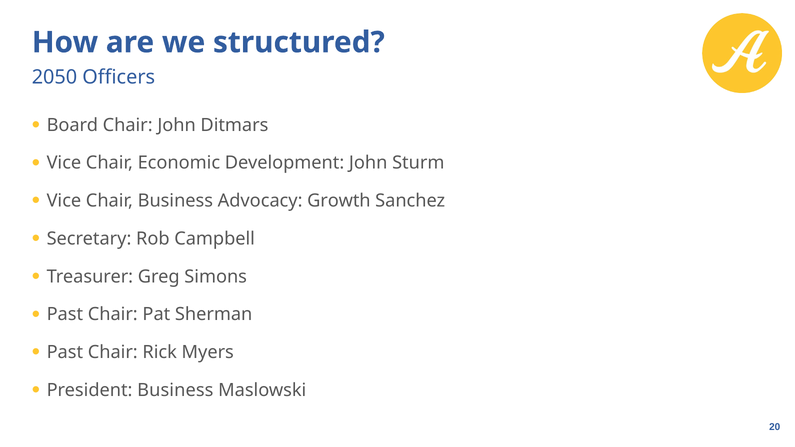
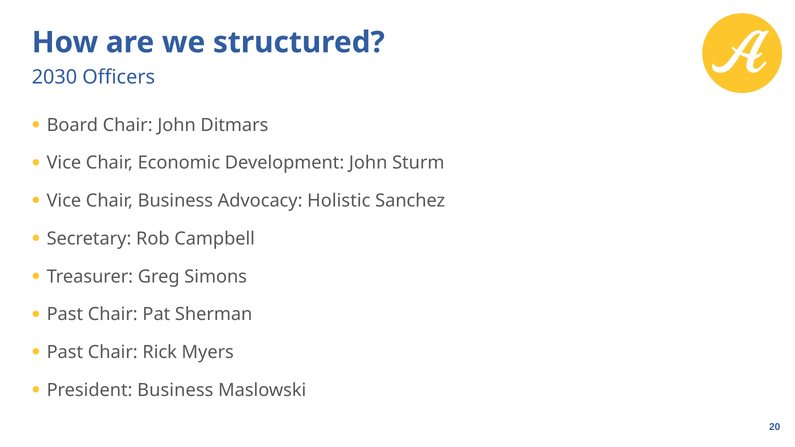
2050: 2050 -> 2030
Growth: Growth -> Holistic
